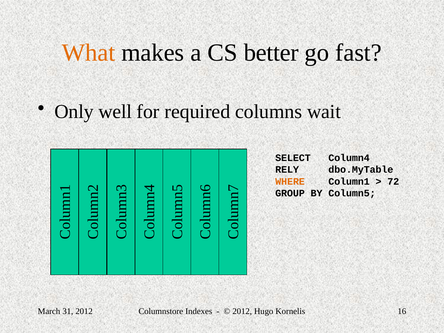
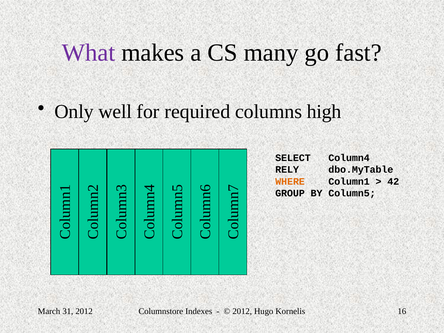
What colour: orange -> purple
better: better -> many
wait: wait -> high
72: 72 -> 42
